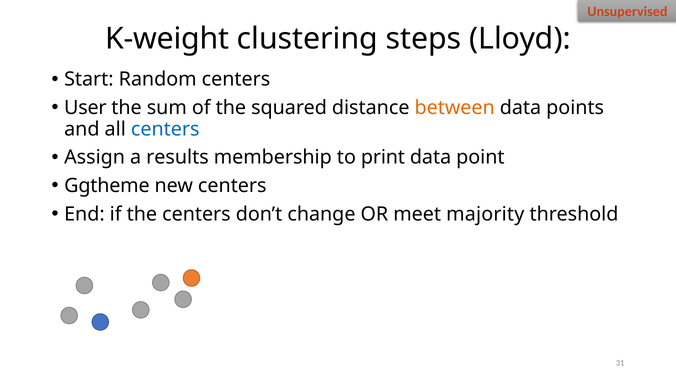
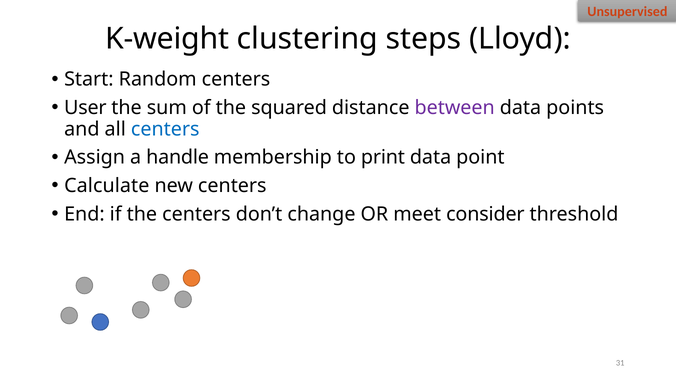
between colour: orange -> purple
results: results -> handle
Ggtheme: Ggtheme -> Calculate
majority: majority -> consider
